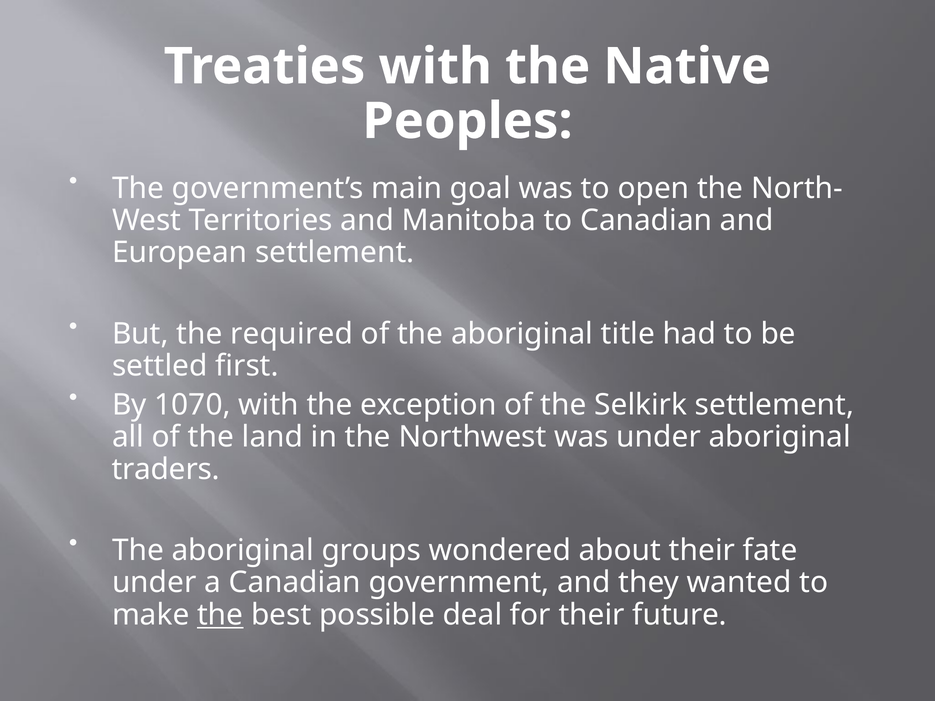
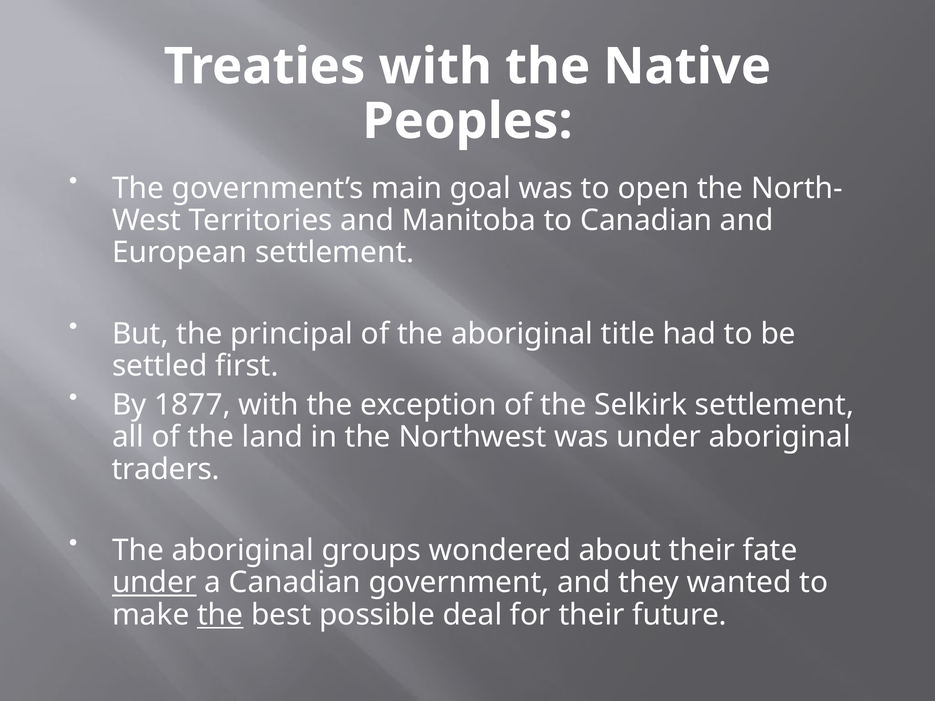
required: required -> principal
1070: 1070 -> 1877
under at (154, 583) underline: none -> present
